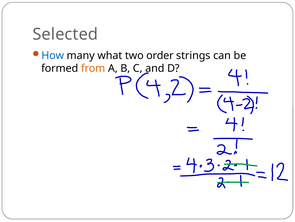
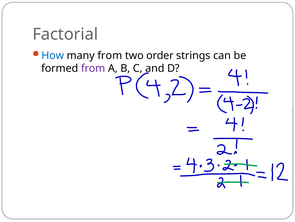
Selected: Selected -> Factorial
many what: what -> from
from at (93, 68) colour: orange -> purple
